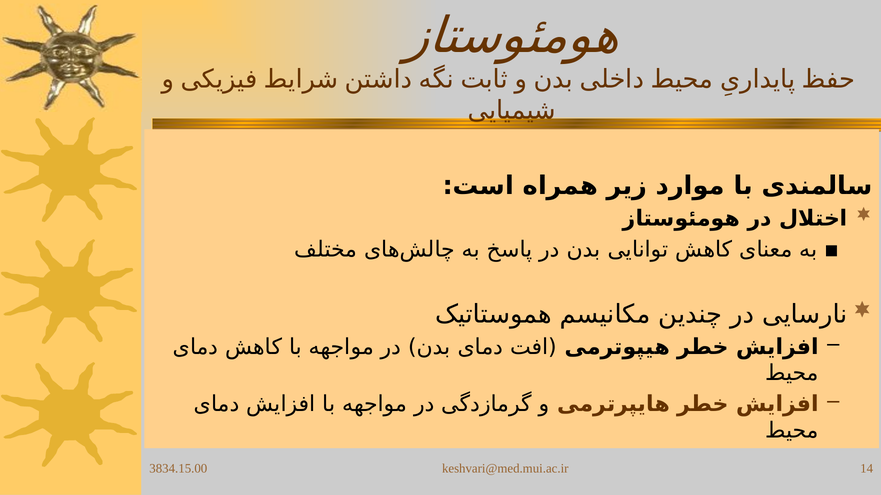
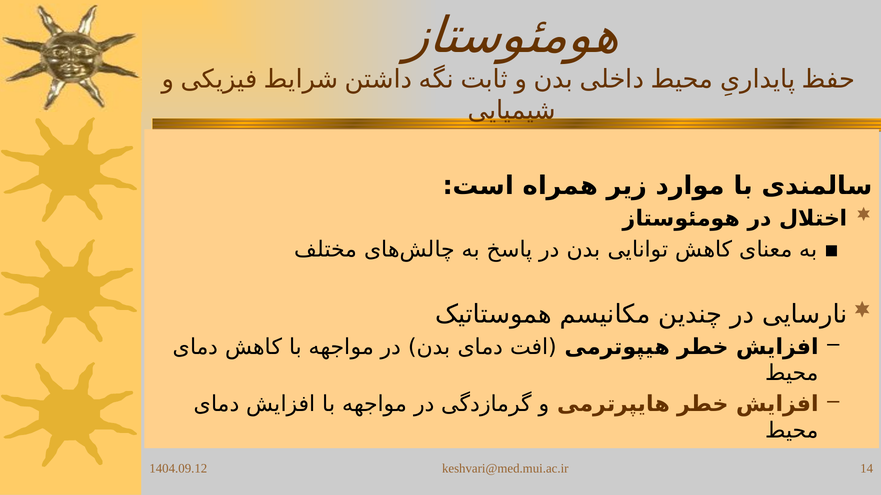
3834.15.00: 3834.15.00 -> 1404.09.12
